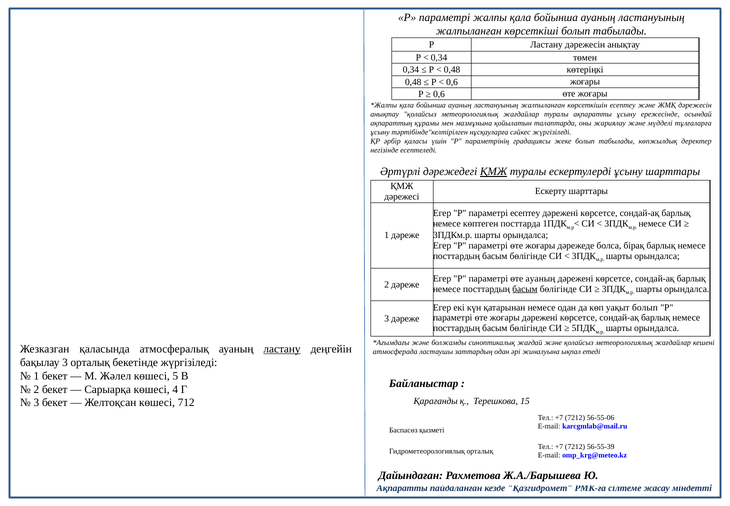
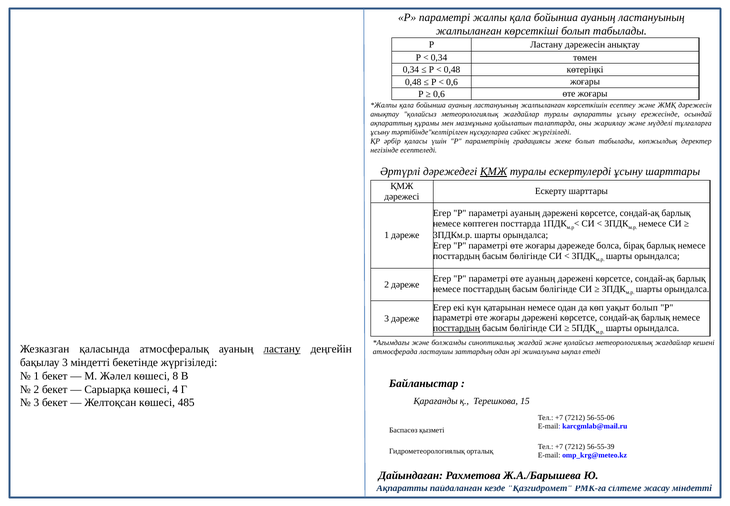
параметрі есептеу: есептеу -> ауаның
басым at (525, 289) underline: present -> none
посттардың at (456, 328) underline: none -> present
3 орталық: орталық -> міндетті
5: 5 -> 8
712: 712 -> 485
